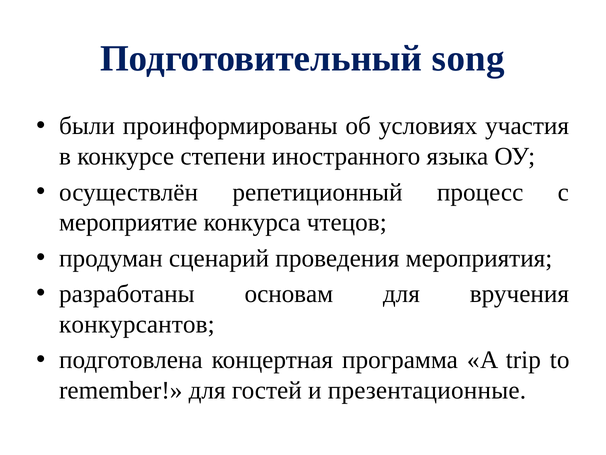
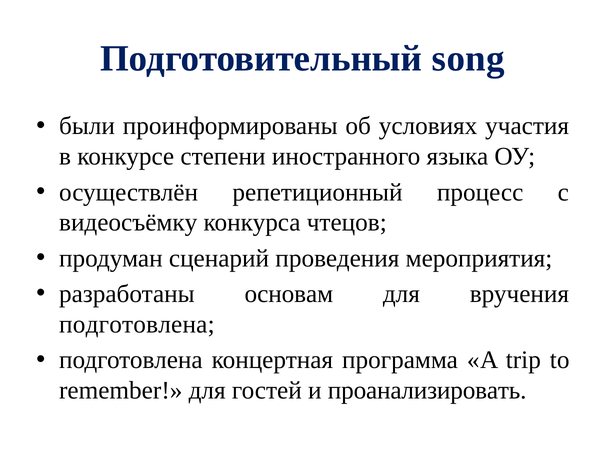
мероприятие: мероприятие -> видеосъёмку
конкурсантов at (137, 324): конкурсантов -> подготовлена
презентационные: презентационные -> проанализировать
